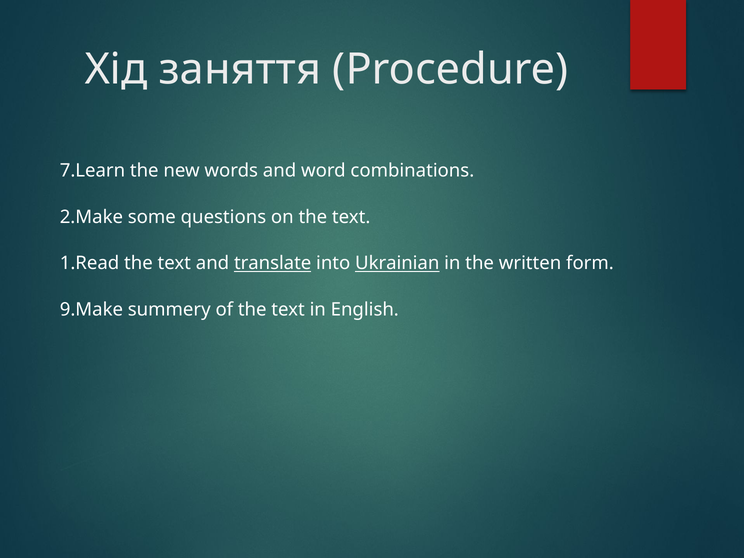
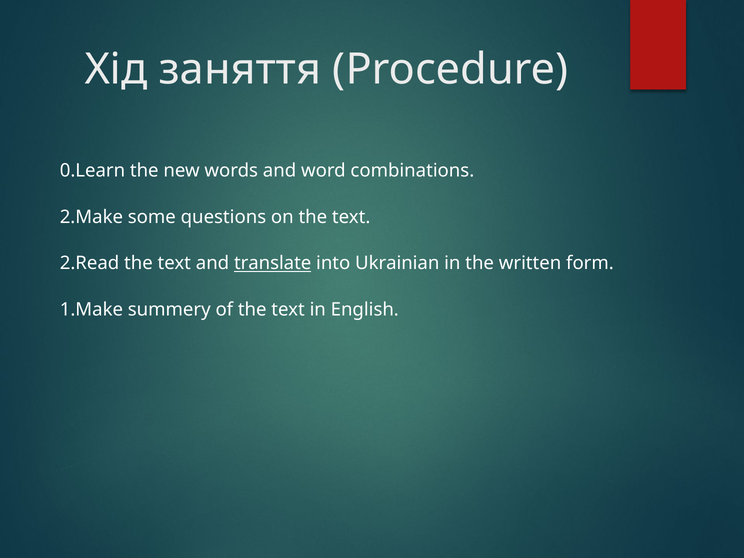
7.Learn: 7.Learn -> 0.Learn
1.Read: 1.Read -> 2.Read
Ukrainian underline: present -> none
9.Make: 9.Make -> 1.Make
